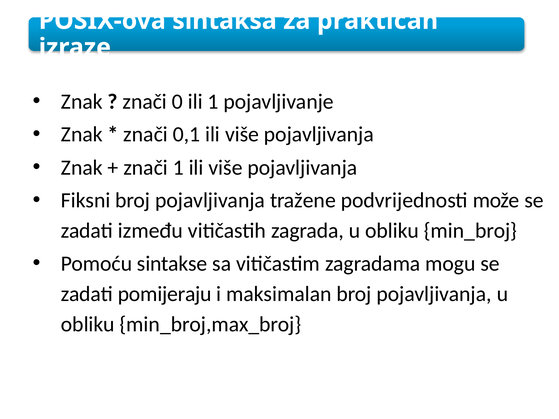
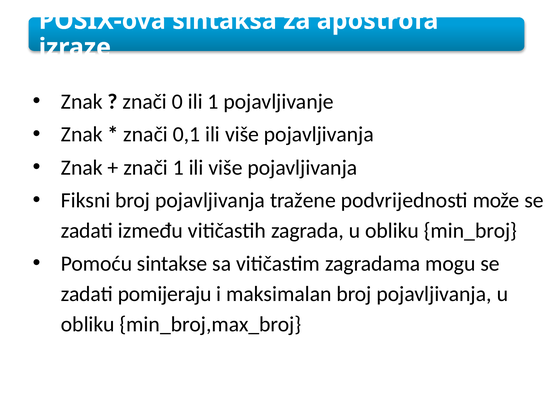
praktičan: praktičan -> apostrofa
